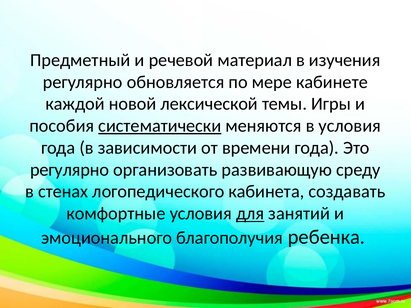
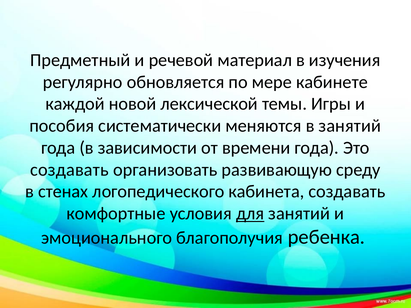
систематически underline: present -> none
в условия: условия -> занятий
регулярно at (70, 170): регулярно -> создавать
